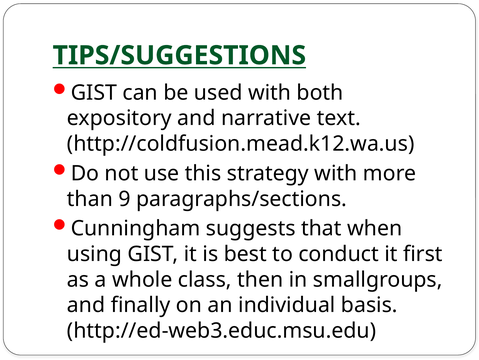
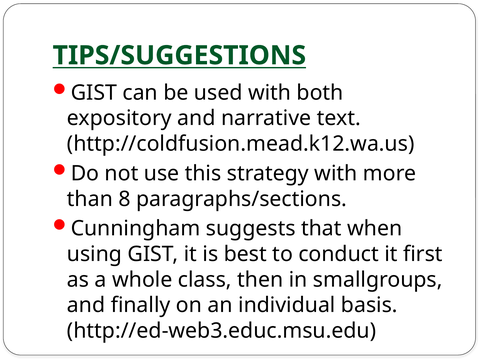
9: 9 -> 8
